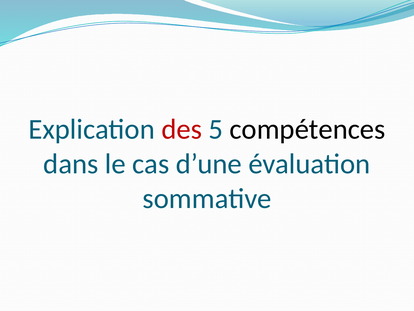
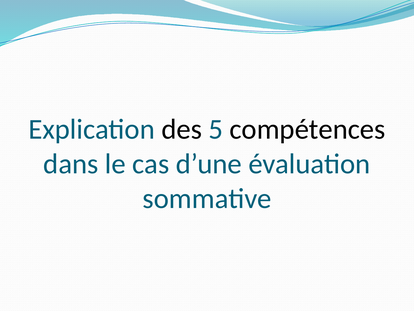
des colour: red -> black
